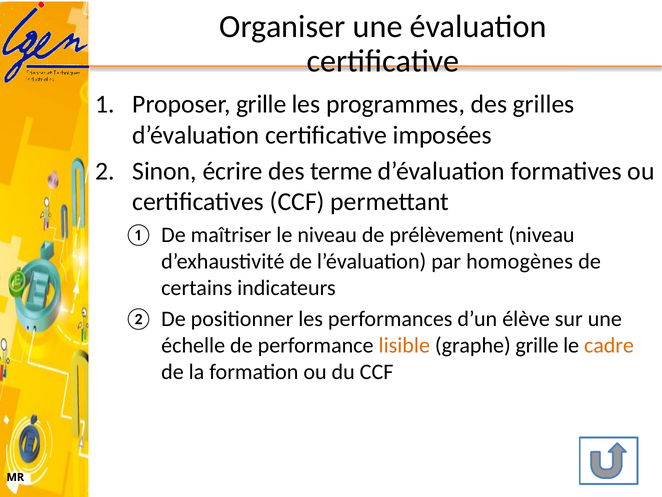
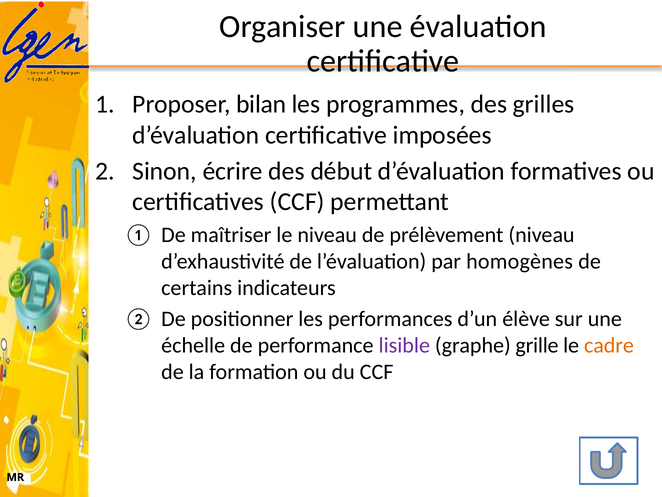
Proposer grille: grille -> bilan
terme: terme -> début
lisible colour: orange -> purple
